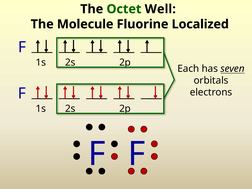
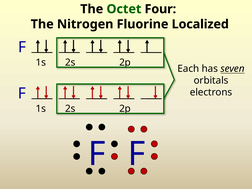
Well: Well -> Four
Molecule: Molecule -> Nitrogen
